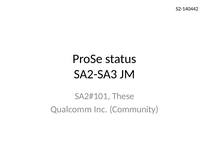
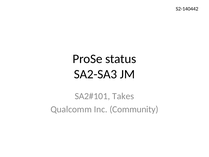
These: These -> Takes
